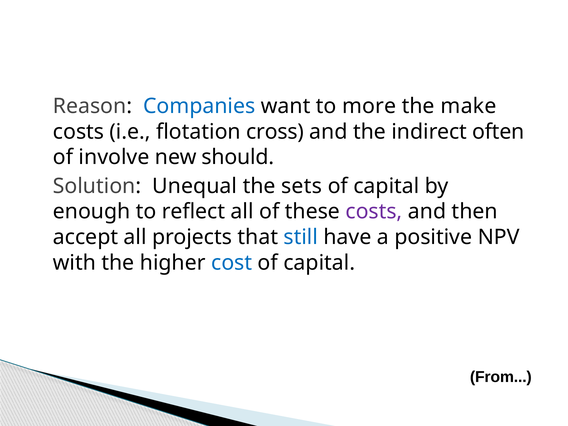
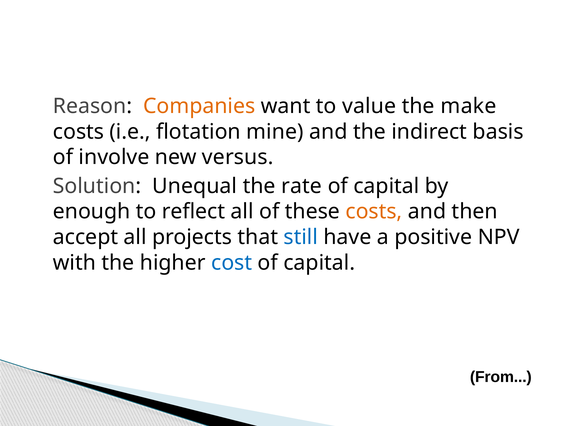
Companies colour: blue -> orange
more: more -> value
cross: cross -> mine
often: often -> basis
should: should -> versus
sets: sets -> rate
costs at (374, 212) colour: purple -> orange
